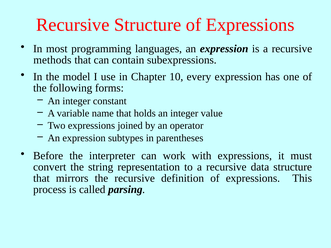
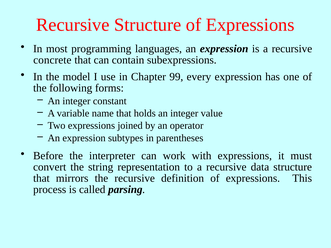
methods: methods -> concrete
10: 10 -> 99
